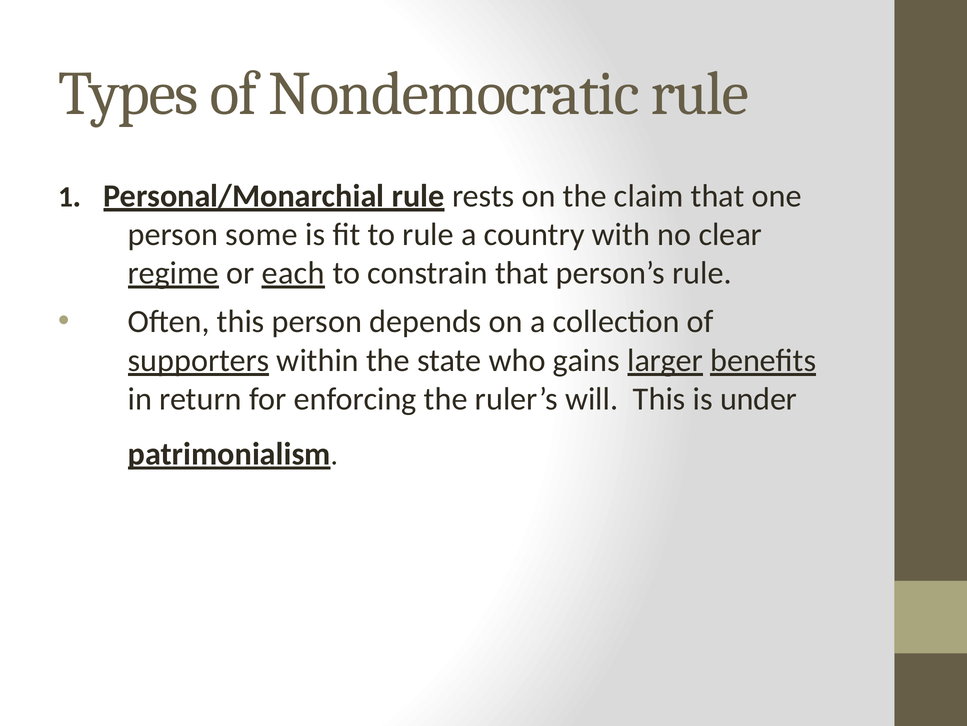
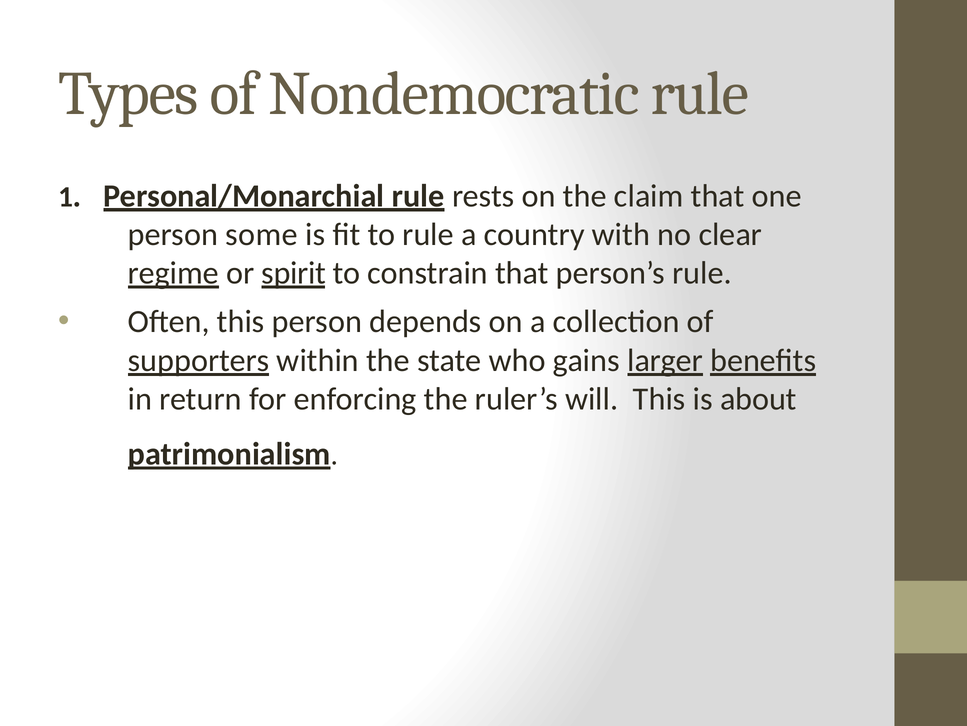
each: each -> spirit
under: under -> about
